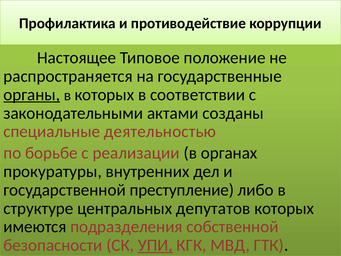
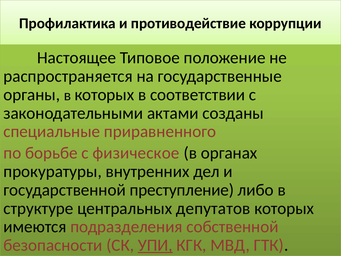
органы underline: present -> none
деятельностью: деятельностью -> приравненного
реализации: реализации -> физическое
